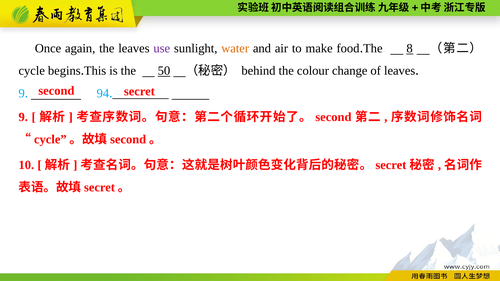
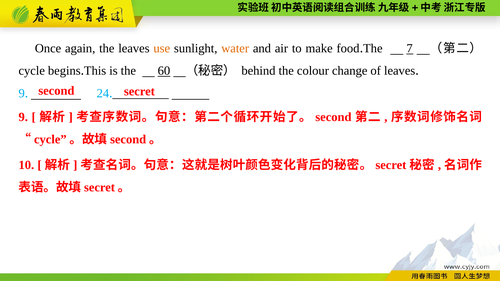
use colour: purple -> orange
8: 8 -> 7
50: 50 -> 60
94: 94 -> 24
